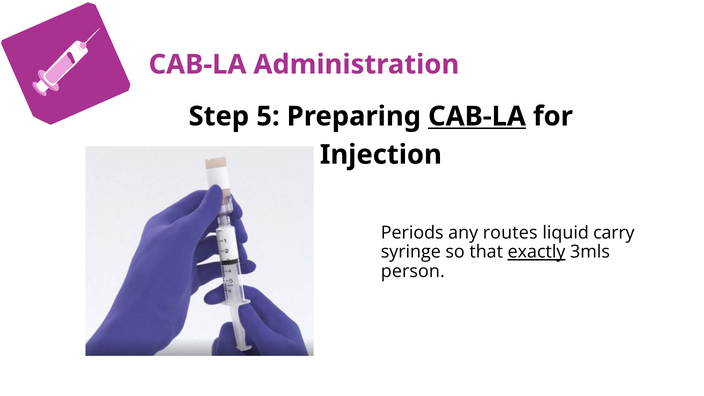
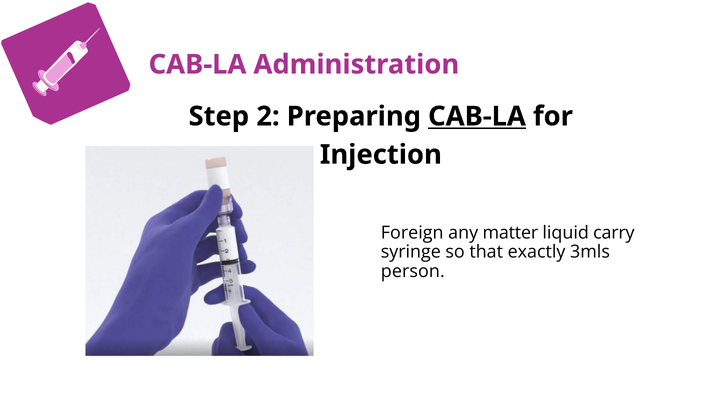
5: 5 -> 2
Periods: Periods -> Foreign
routes: routes -> matter
exactly underline: present -> none
